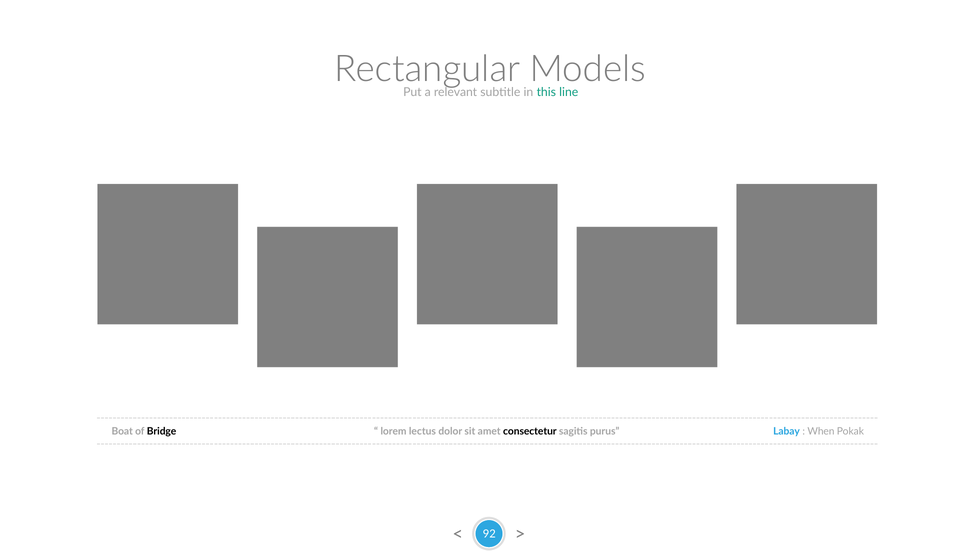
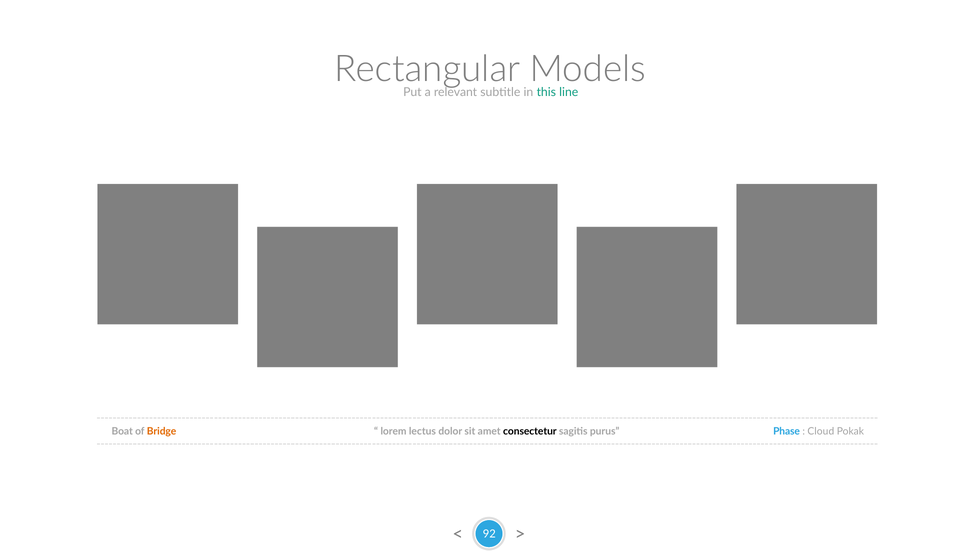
Bridge colour: black -> orange
Labay: Labay -> Phase
When: When -> Cloud
